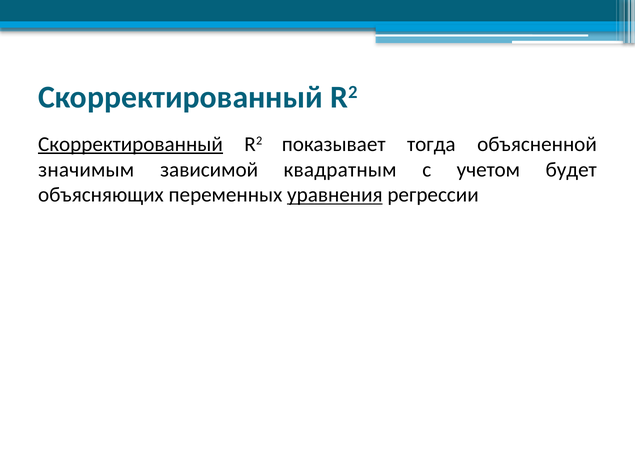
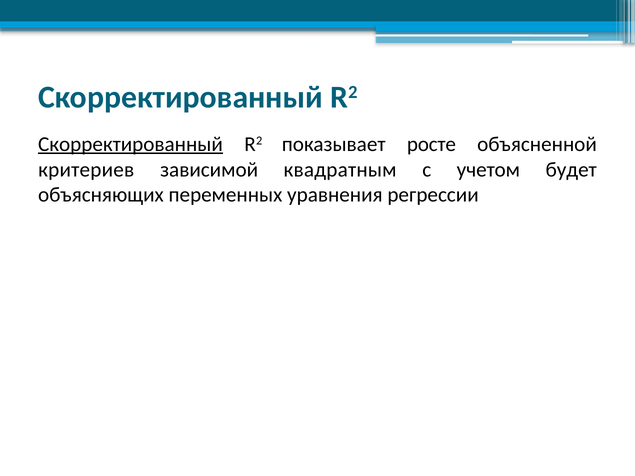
тогда: тогда -> росте
значимым: значимым -> критериев
уравнения underline: present -> none
